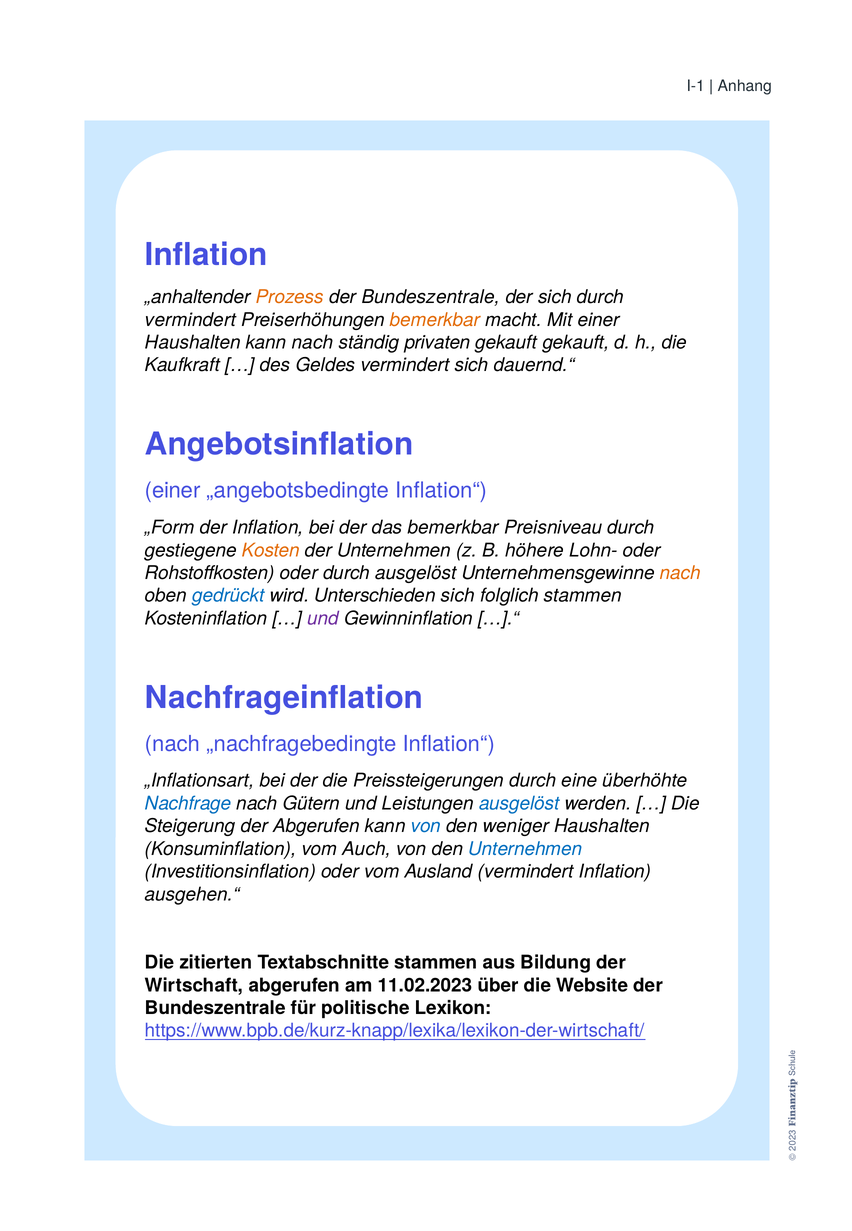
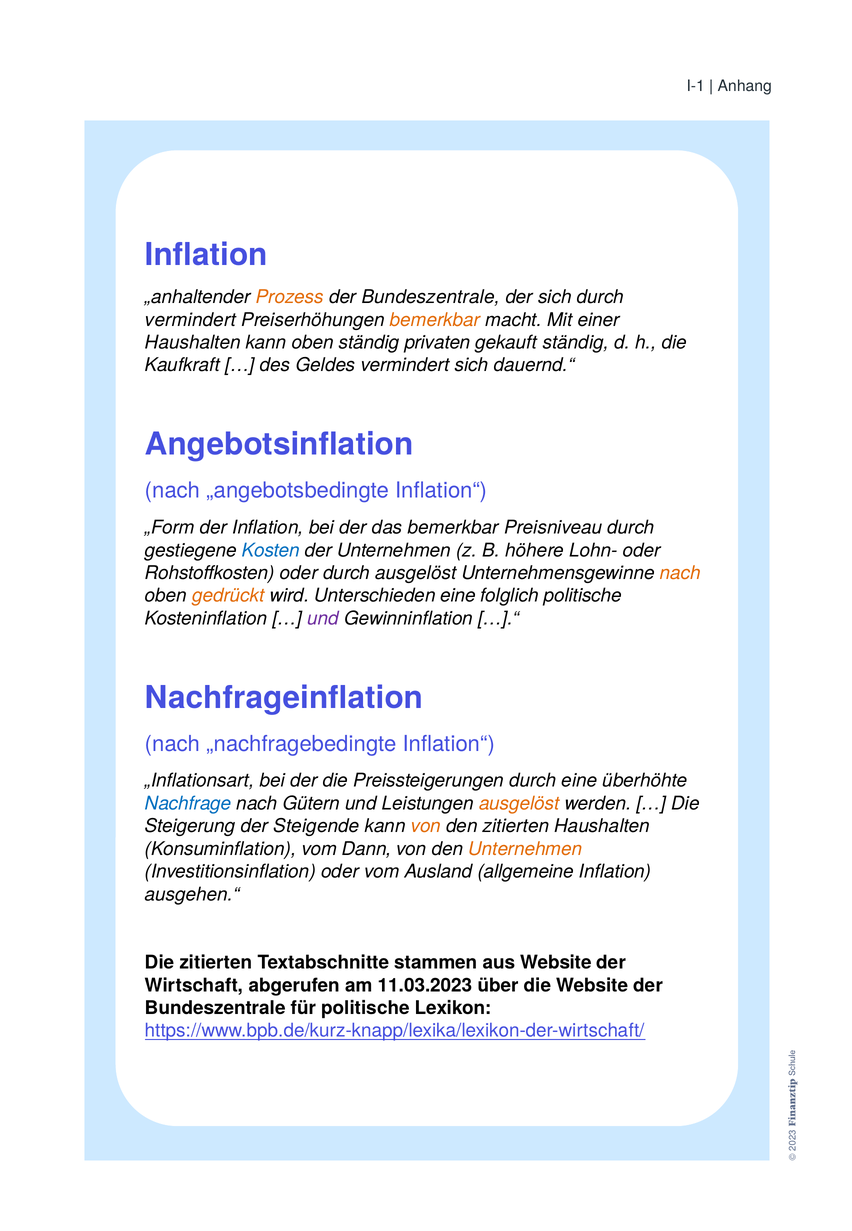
kann nach: nach -> oben
gekauft gekauft: gekauft -> ständig
einer at (173, 490): einer -> nach
Kosten colour: orange -> blue
gedrückt colour: blue -> orange
Unterschieden sich: sich -> eine
folglich stammen: stammen -> politische
ausgelöst at (519, 803) colour: blue -> orange
der Abgerufen: Abgerufen -> Steigende
von at (426, 826) colour: blue -> orange
den weniger: weniger -> zitierten
Auch: Auch -> Dann
Unternehmen at (525, 849) colour: blue -> orange
Ausland vermindert: vermindert -> allgemeine
aus Bildung: Bildung -> Website
11.02.2023: 11.02.2023 -> 11.03.2023
